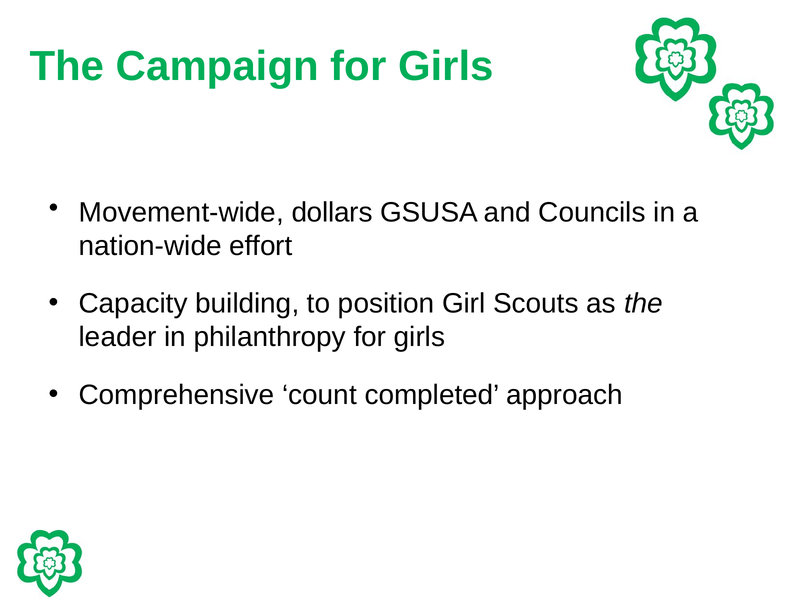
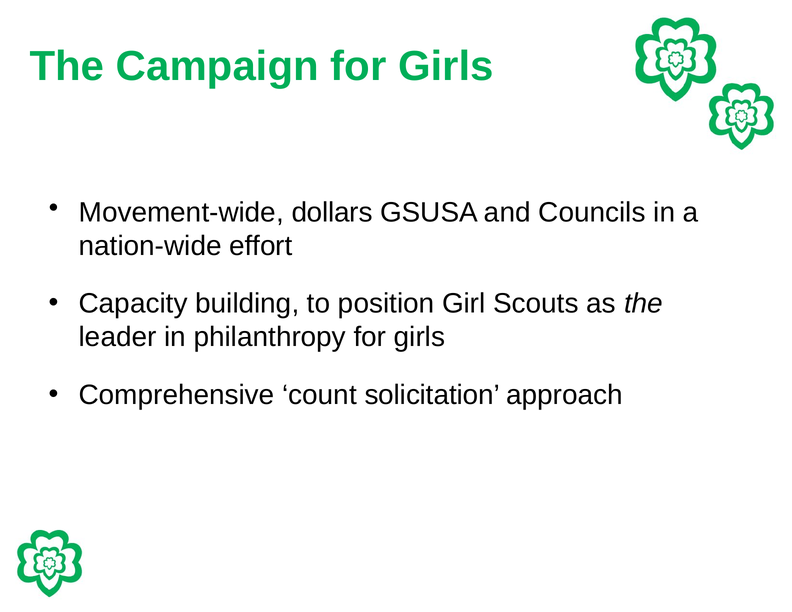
completed: completed -> solicitation
